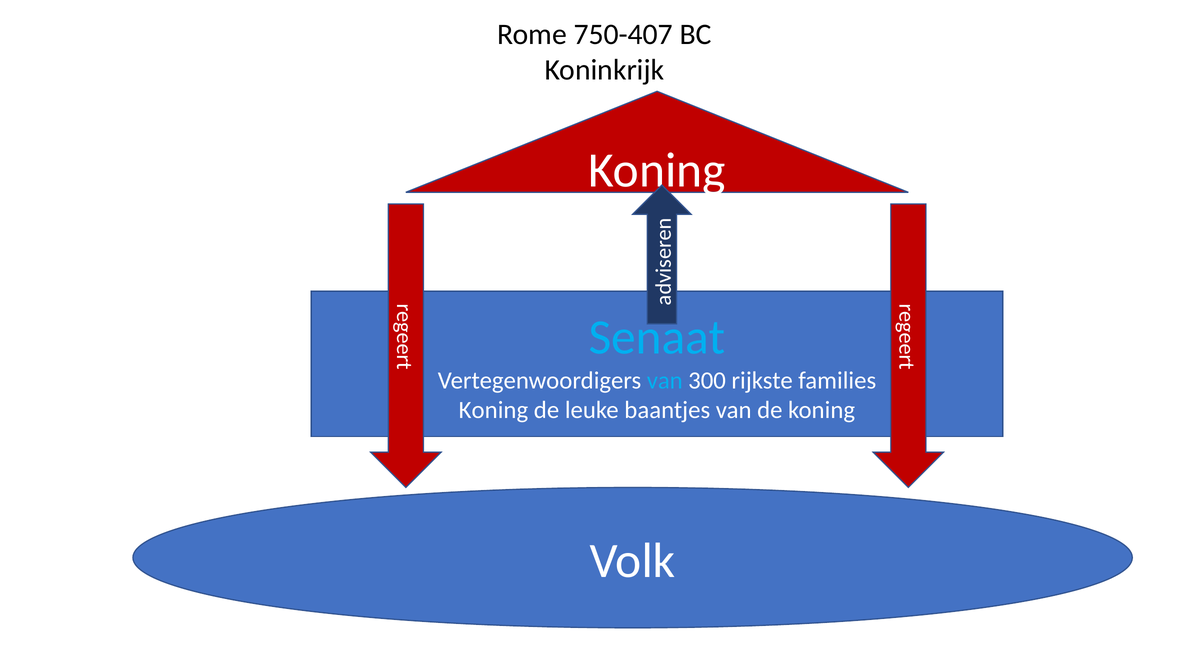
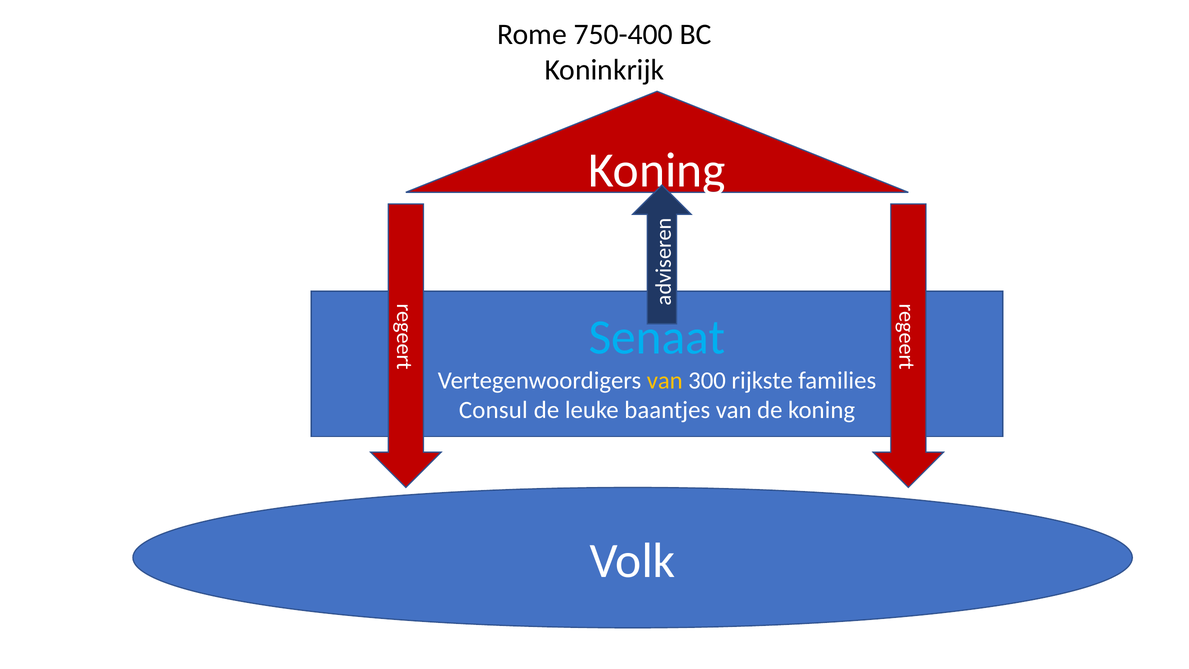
750-407: 750-407 -> 750-400
van at (665, 380) colour: light blue -> yellow
Koning at (493, 410): Koning -> Consul
